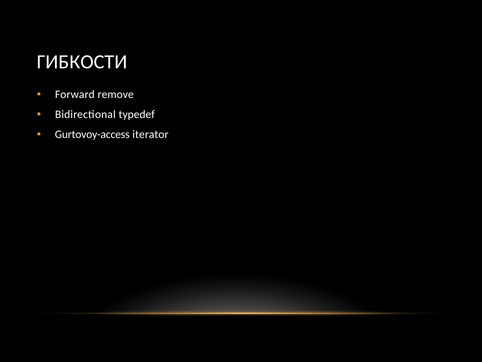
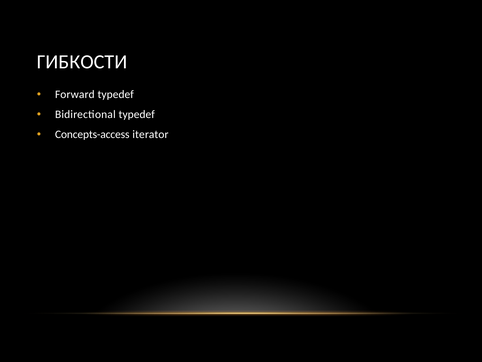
Forward remove: remove -> typedef
Gurtovoy-access: Gurtovoy-access -> Concepts-access
